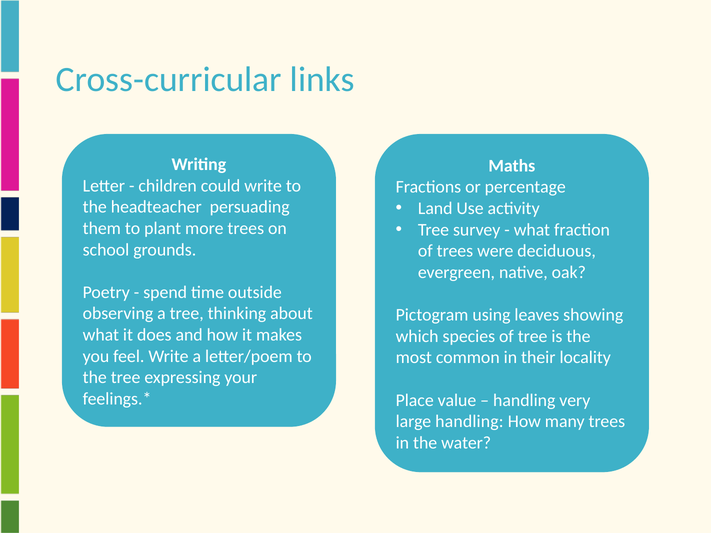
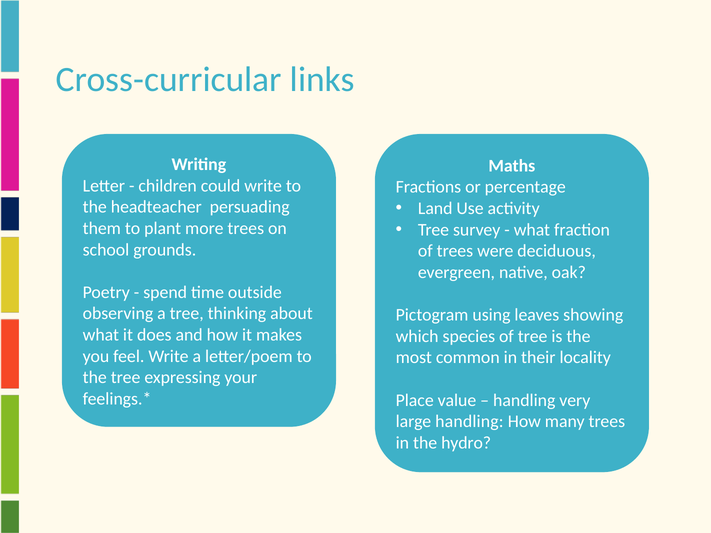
water: water -> hydro
